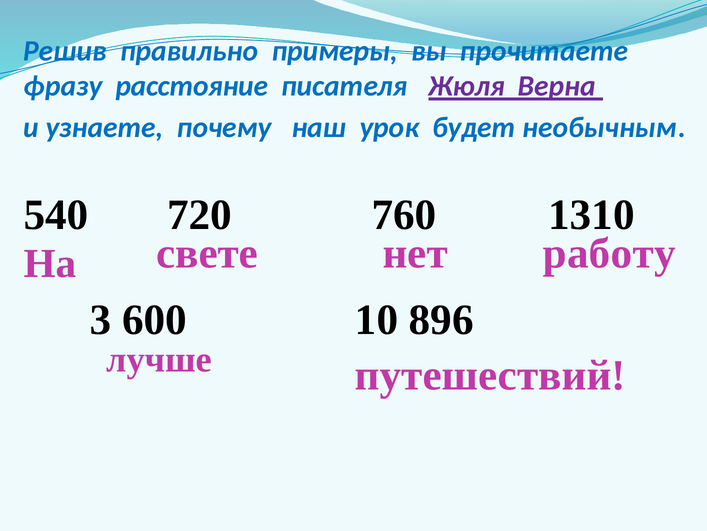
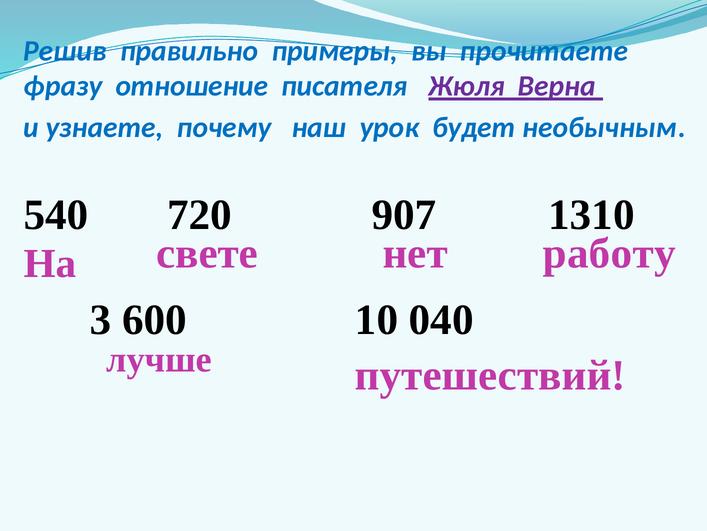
расстояние: расстояние -> отношение
760: 760 -> 907
896: 896 -> 040
